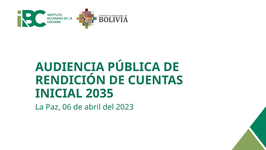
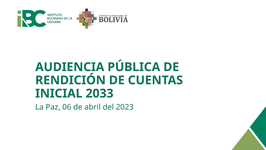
2035: 2035 -> 2033
